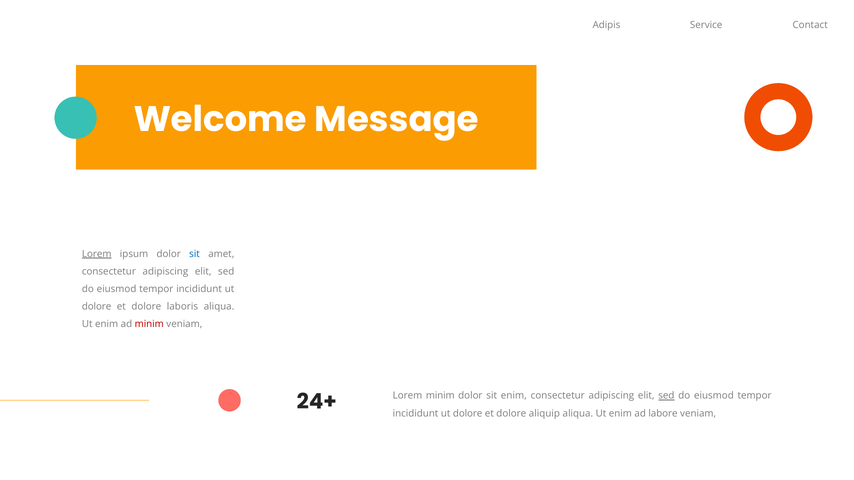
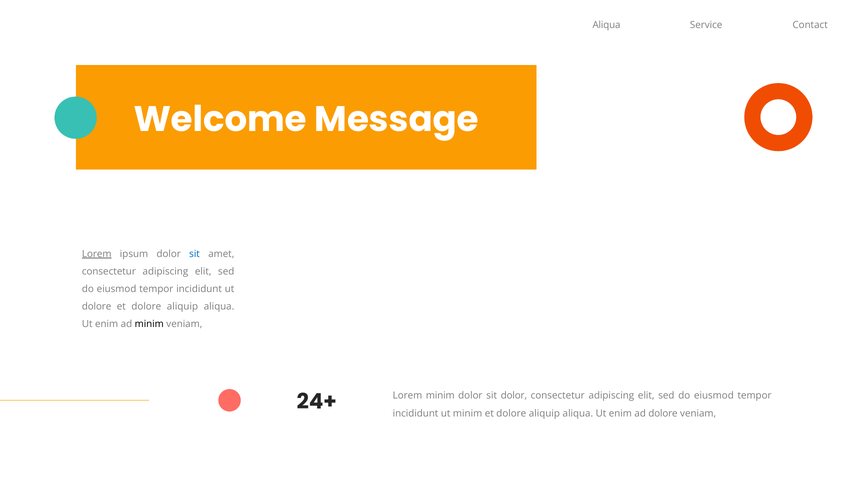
Adipis at (606, 25): Adipis -> Aliqua
laboris at (182, 307): laboris -> aliquip
minim at (149, 324) colour: red -> black
sit enim: enim -> dolor
sed at (666, 396) underline: present -> none
dolore at (468, 414): dolore -> minim
ad labore: labore -> dolore
